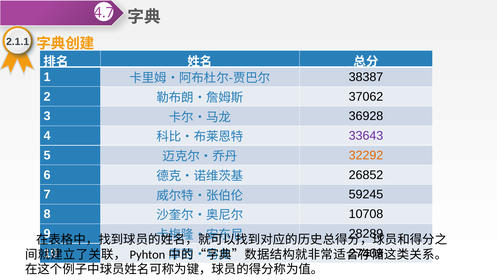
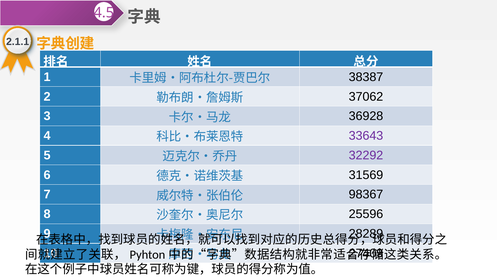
4.7: 4.7 -> 4.5
32292 colour: orange -> purple
26852: 26852 -> 31569
59245: 59245 -> 98367
10708: 10708 -> 25596
